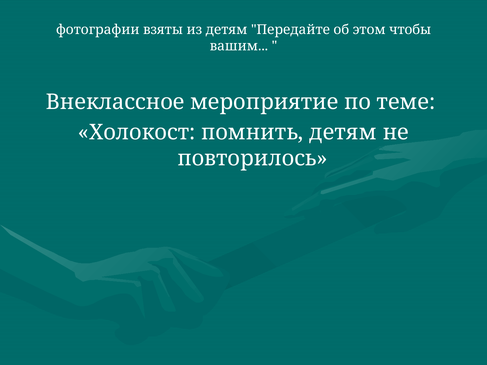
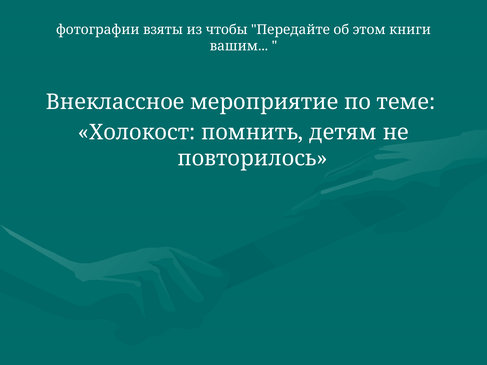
из детям: детям -> чтобы
чтобы: чтобы -> книги
